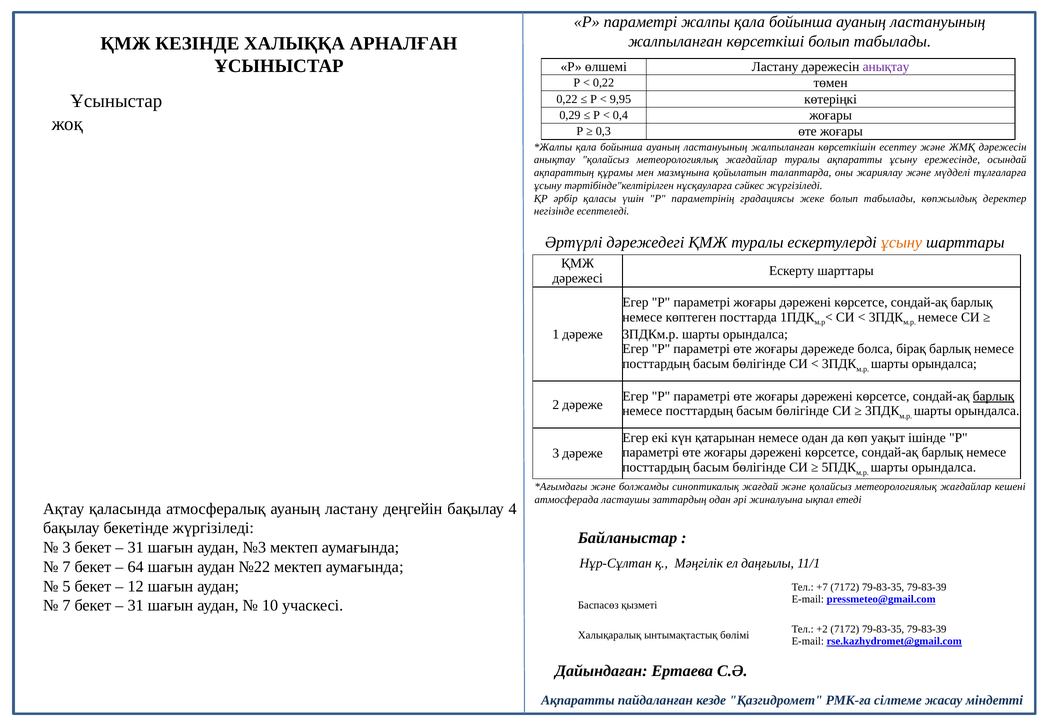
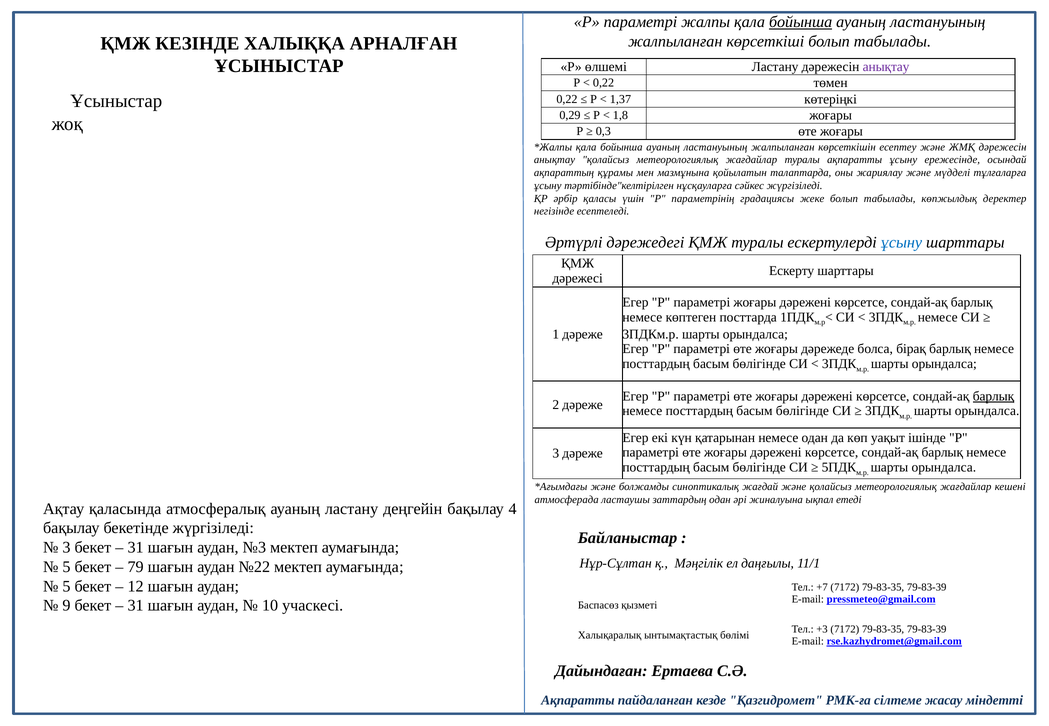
бойынша at (801, 22) underline: none -> present
9,95: 9,95 -> 1,37
0,4: 0,4 -> 1,8
ұсыну at (901, 243) colour: orange -> blue
7 at (67, 567): 7 -> 5
64: 64 -> 79
7 at (67, 606): 7 -> 9
+2: +2 -> +3
